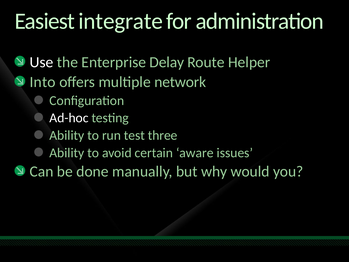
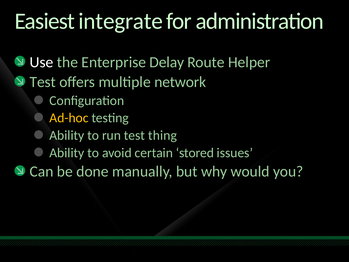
Into at (43, 82): Into -> Test
Ad-hoc colour: white -> yellow
three: three -> thing
aware: aware -> stored
